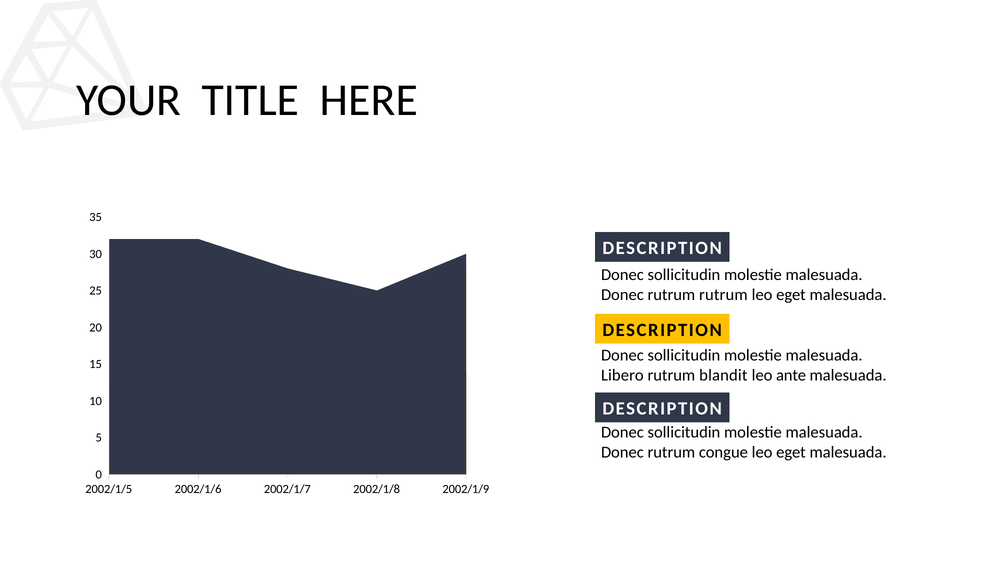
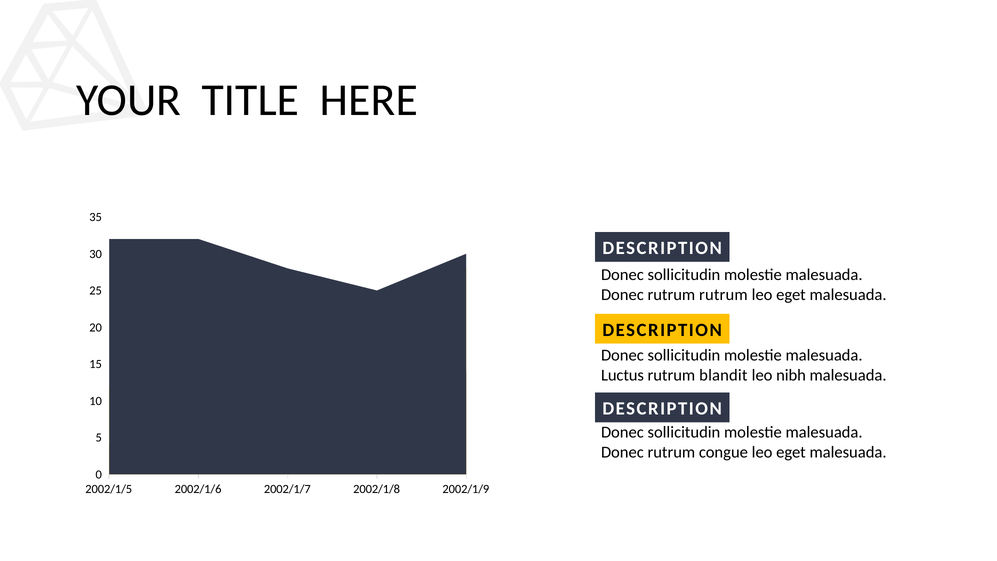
Libero: Libero -> Luctus
ante: ante -> nibh
